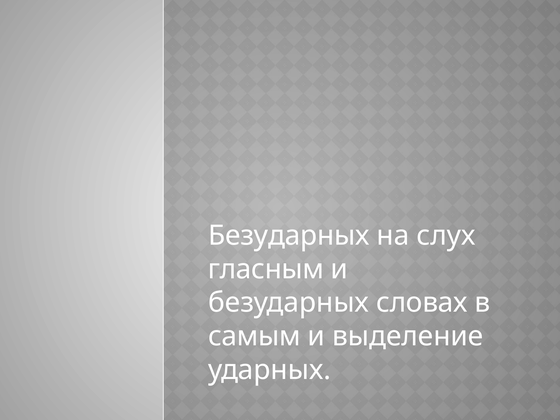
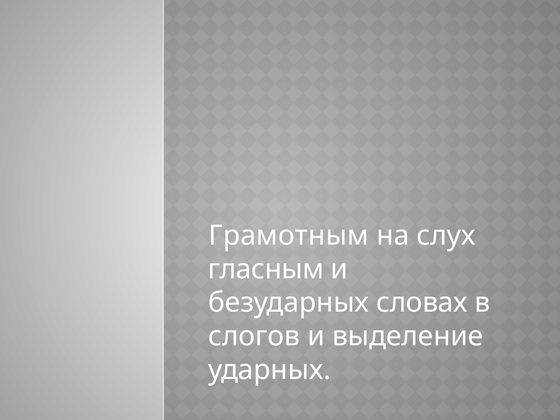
Безударных at (289, 236): Безударных -> Грамотным
самым: самым -> слогов
